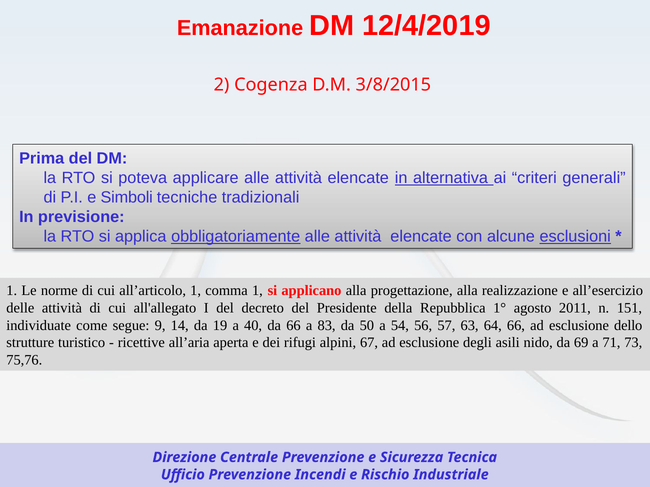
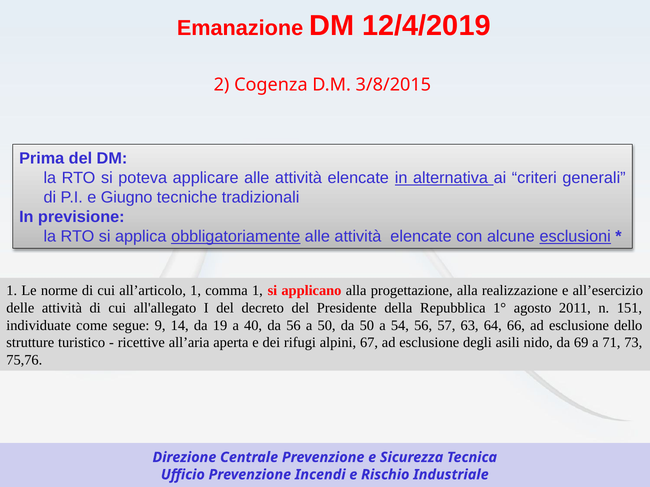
Simboli: Simboli -> Giugno
da 66: 66 -> 56
a 83: 83 -> 50
